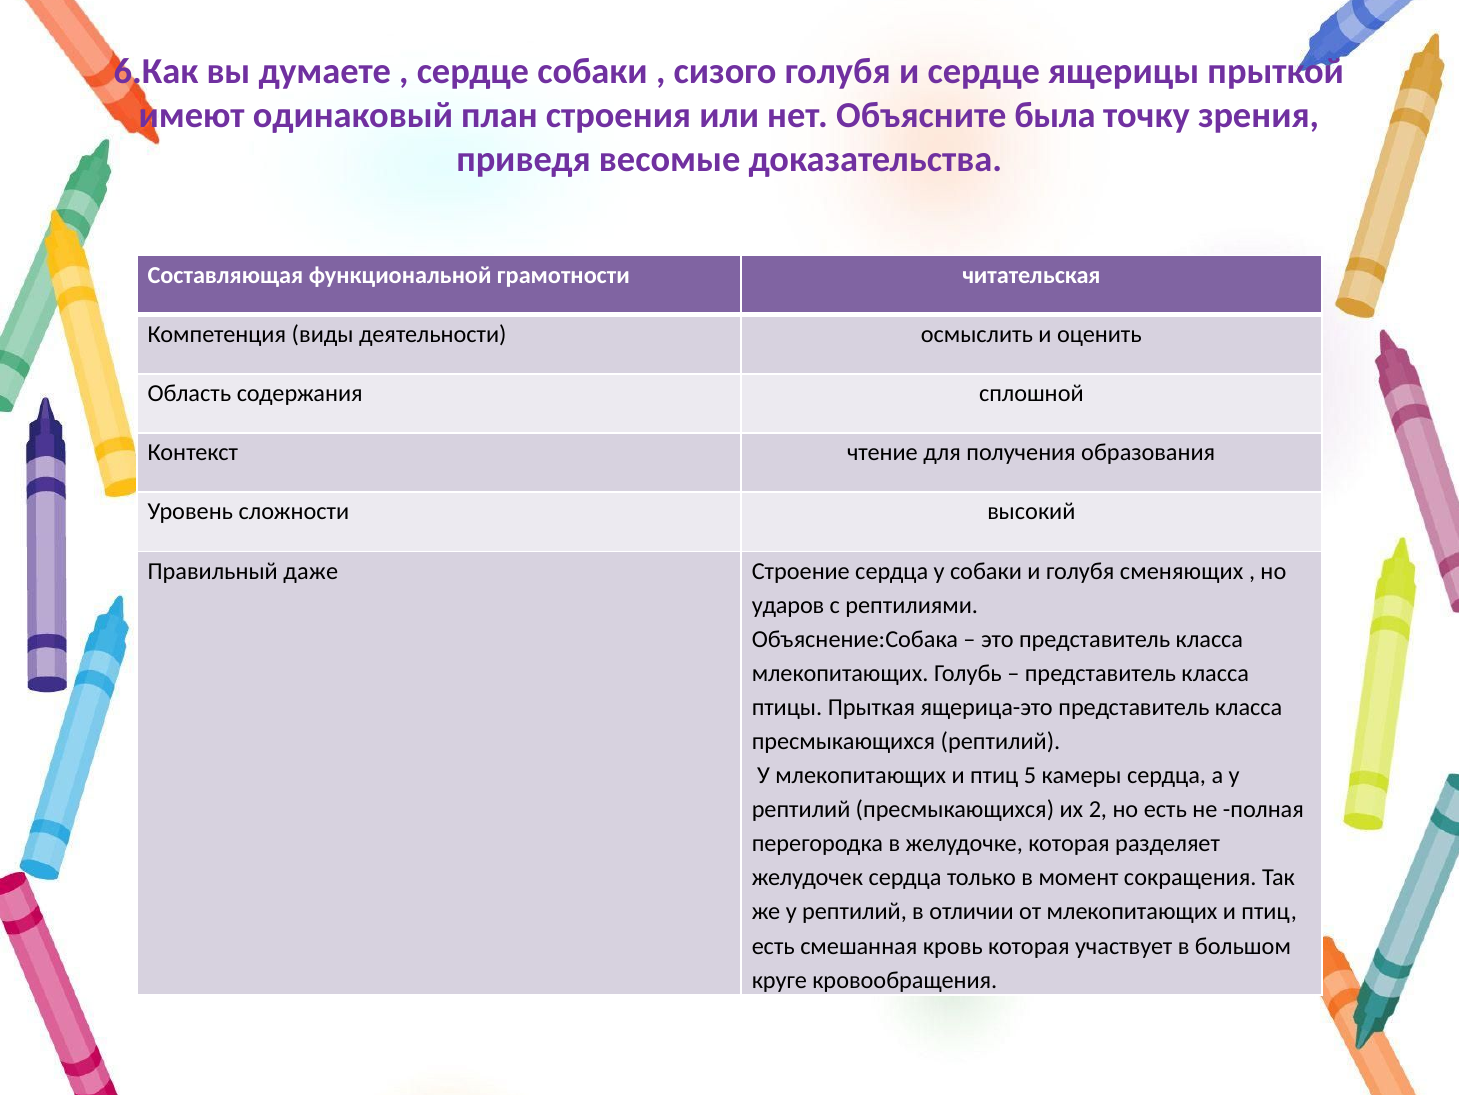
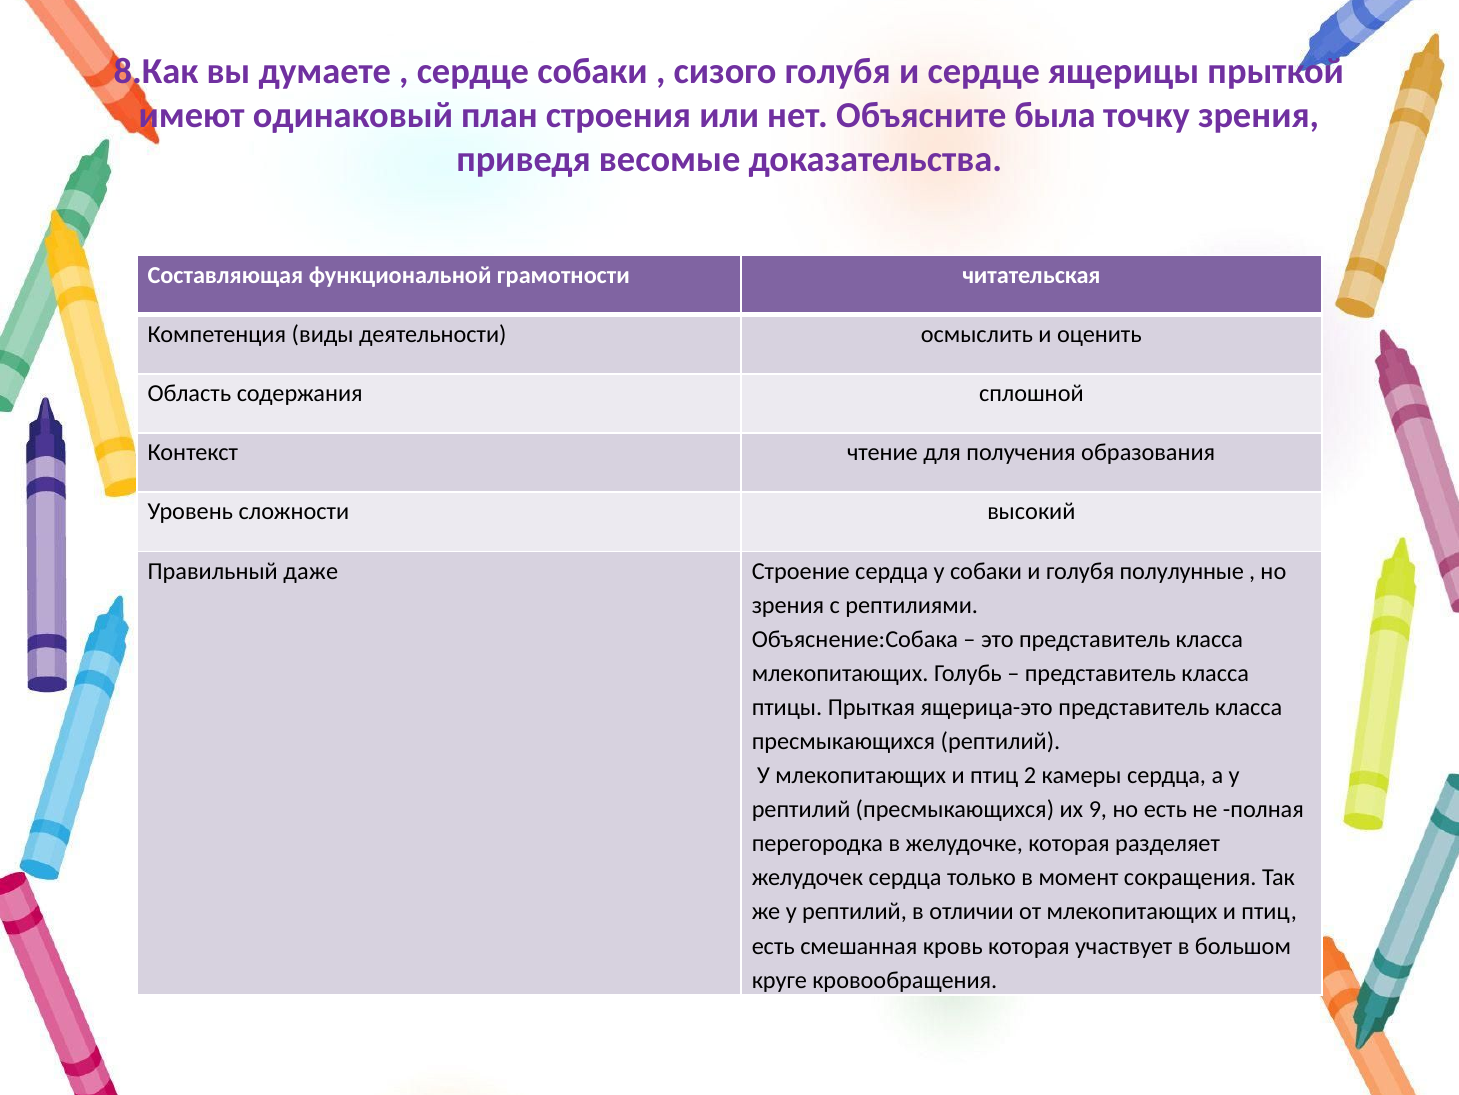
6.Как: 6.Как -> 8.Как
сменяющих: сменяющих -> полулунные
ударов at (788, 605): ударов -> зрения
5: 5 -> 2
2: 2 -> 9
